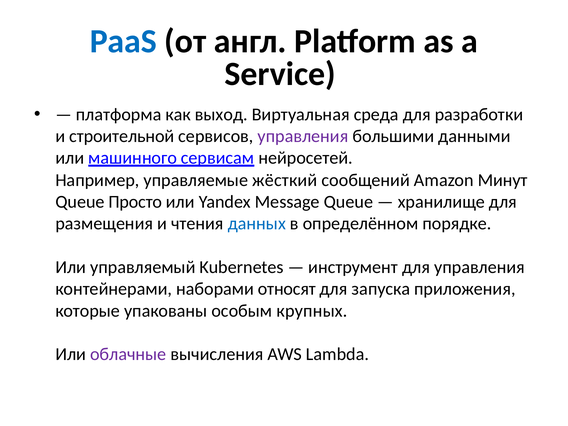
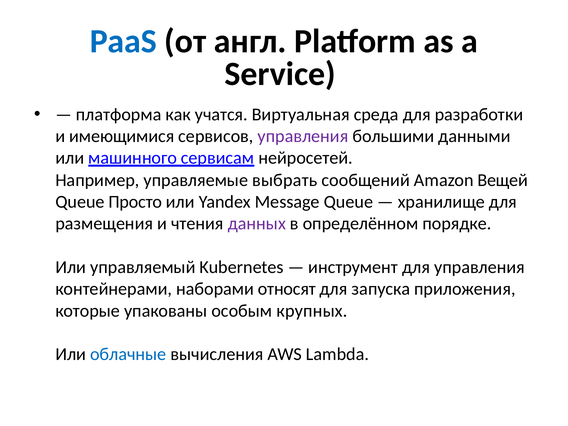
выход: выход -> учатся
строительной: строительной -> имеющимися
жёсткий: жёсткий -> выбрать
Минут: Минут -> Вещей
данных colour: blue -> purple
облачные colour: purple -> blue
